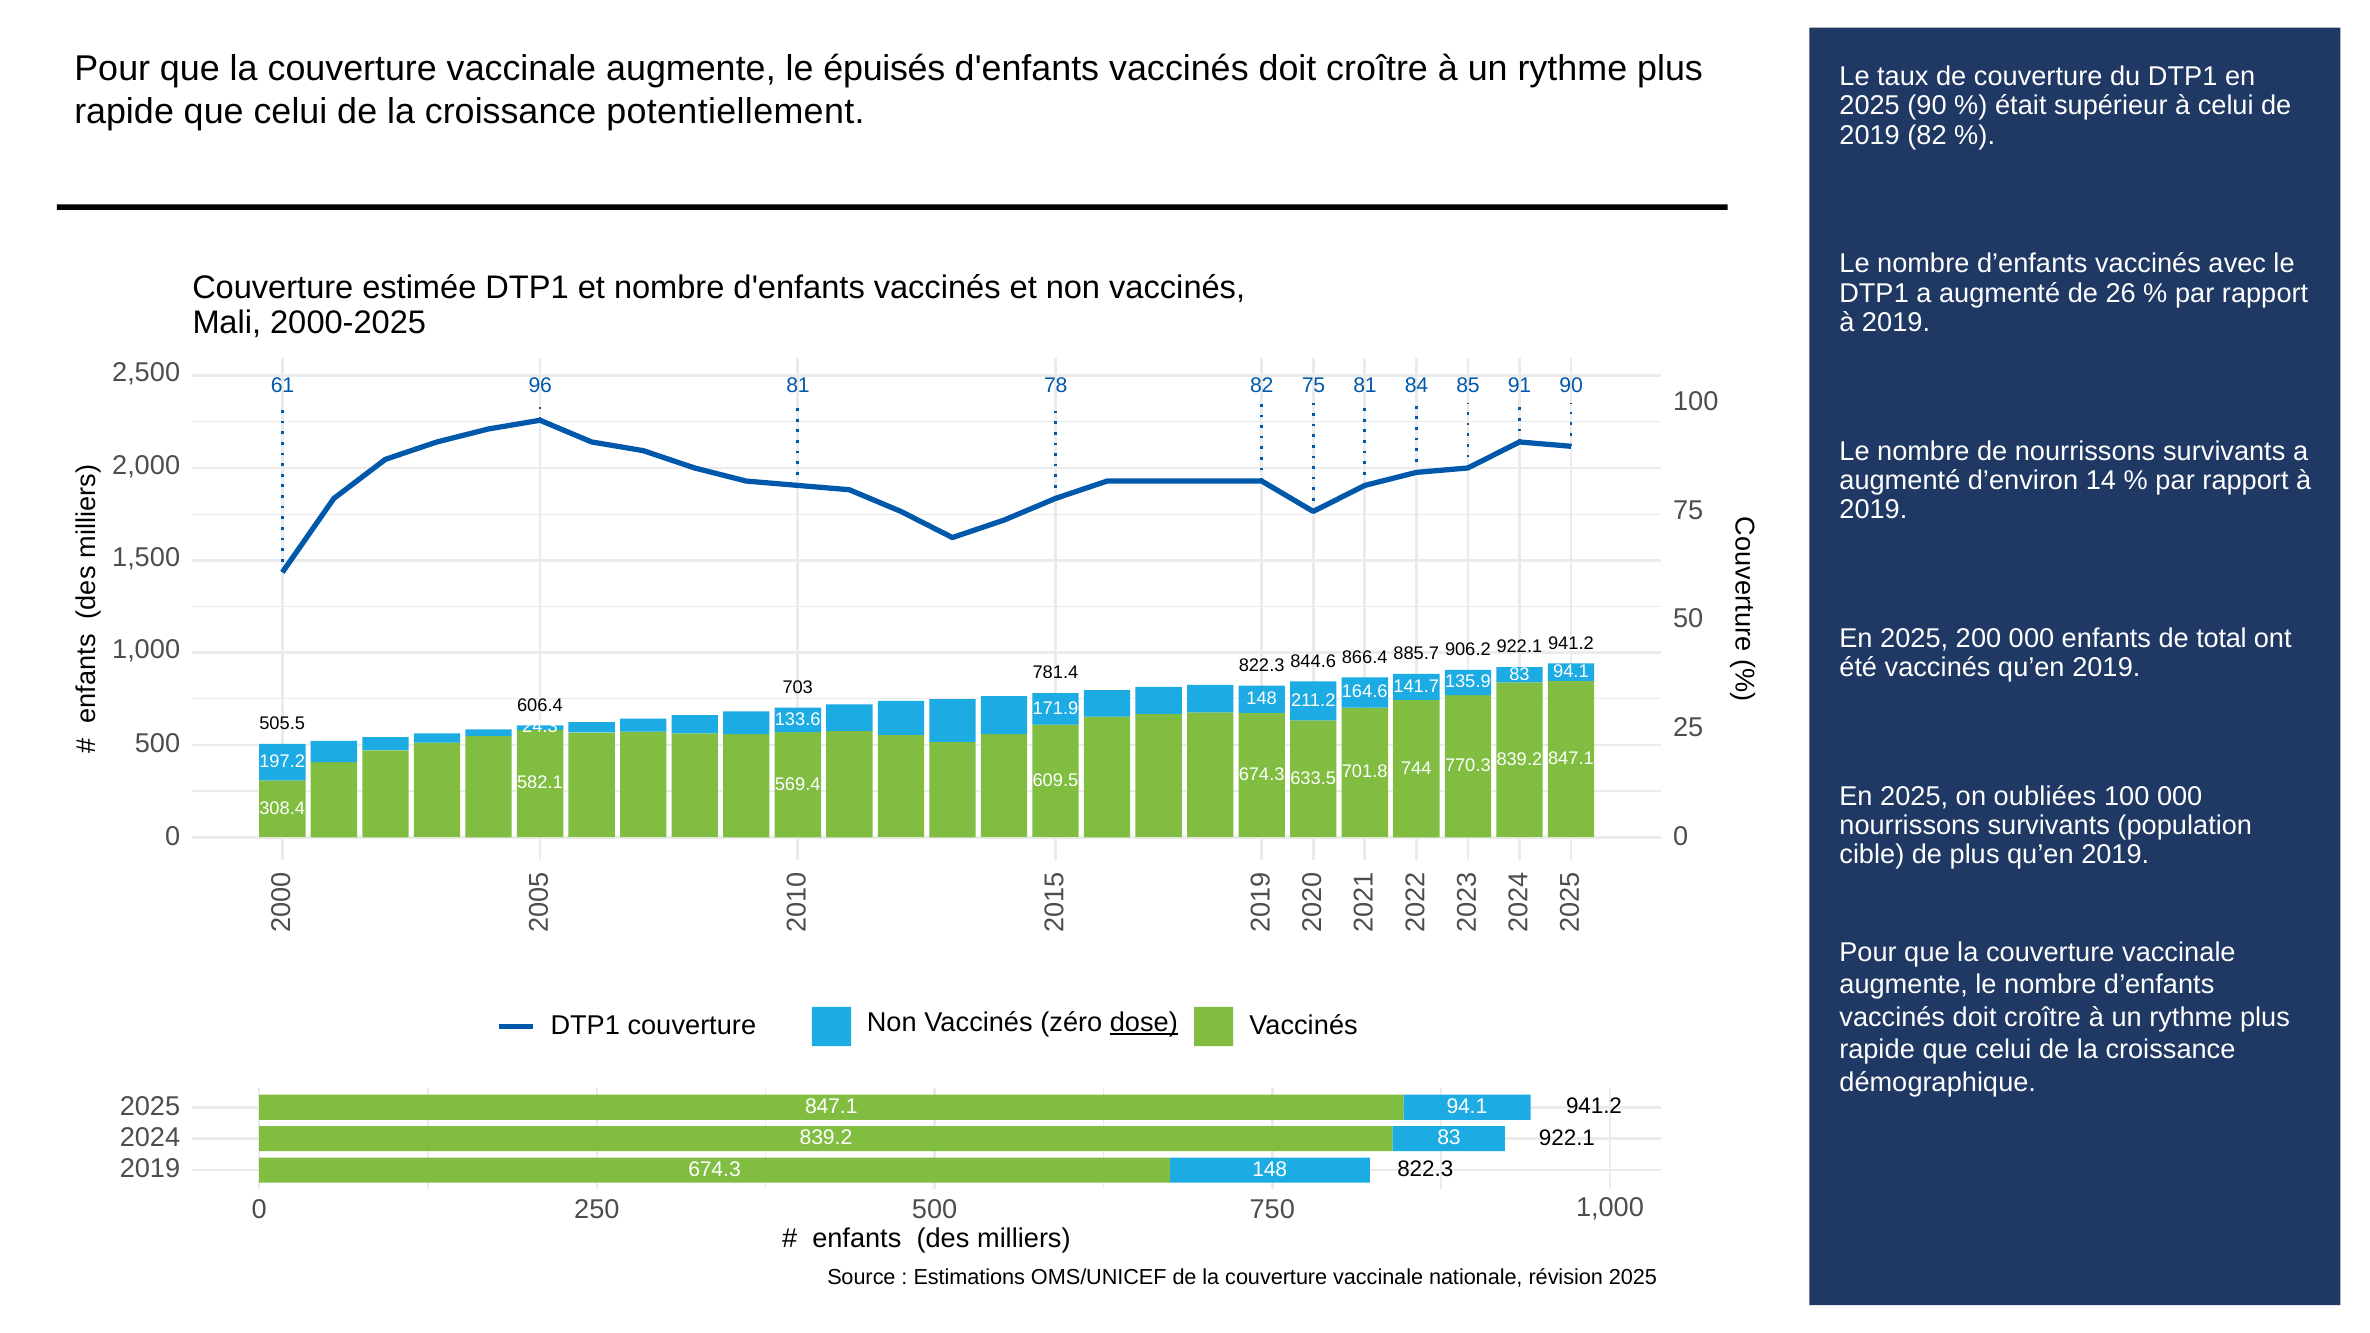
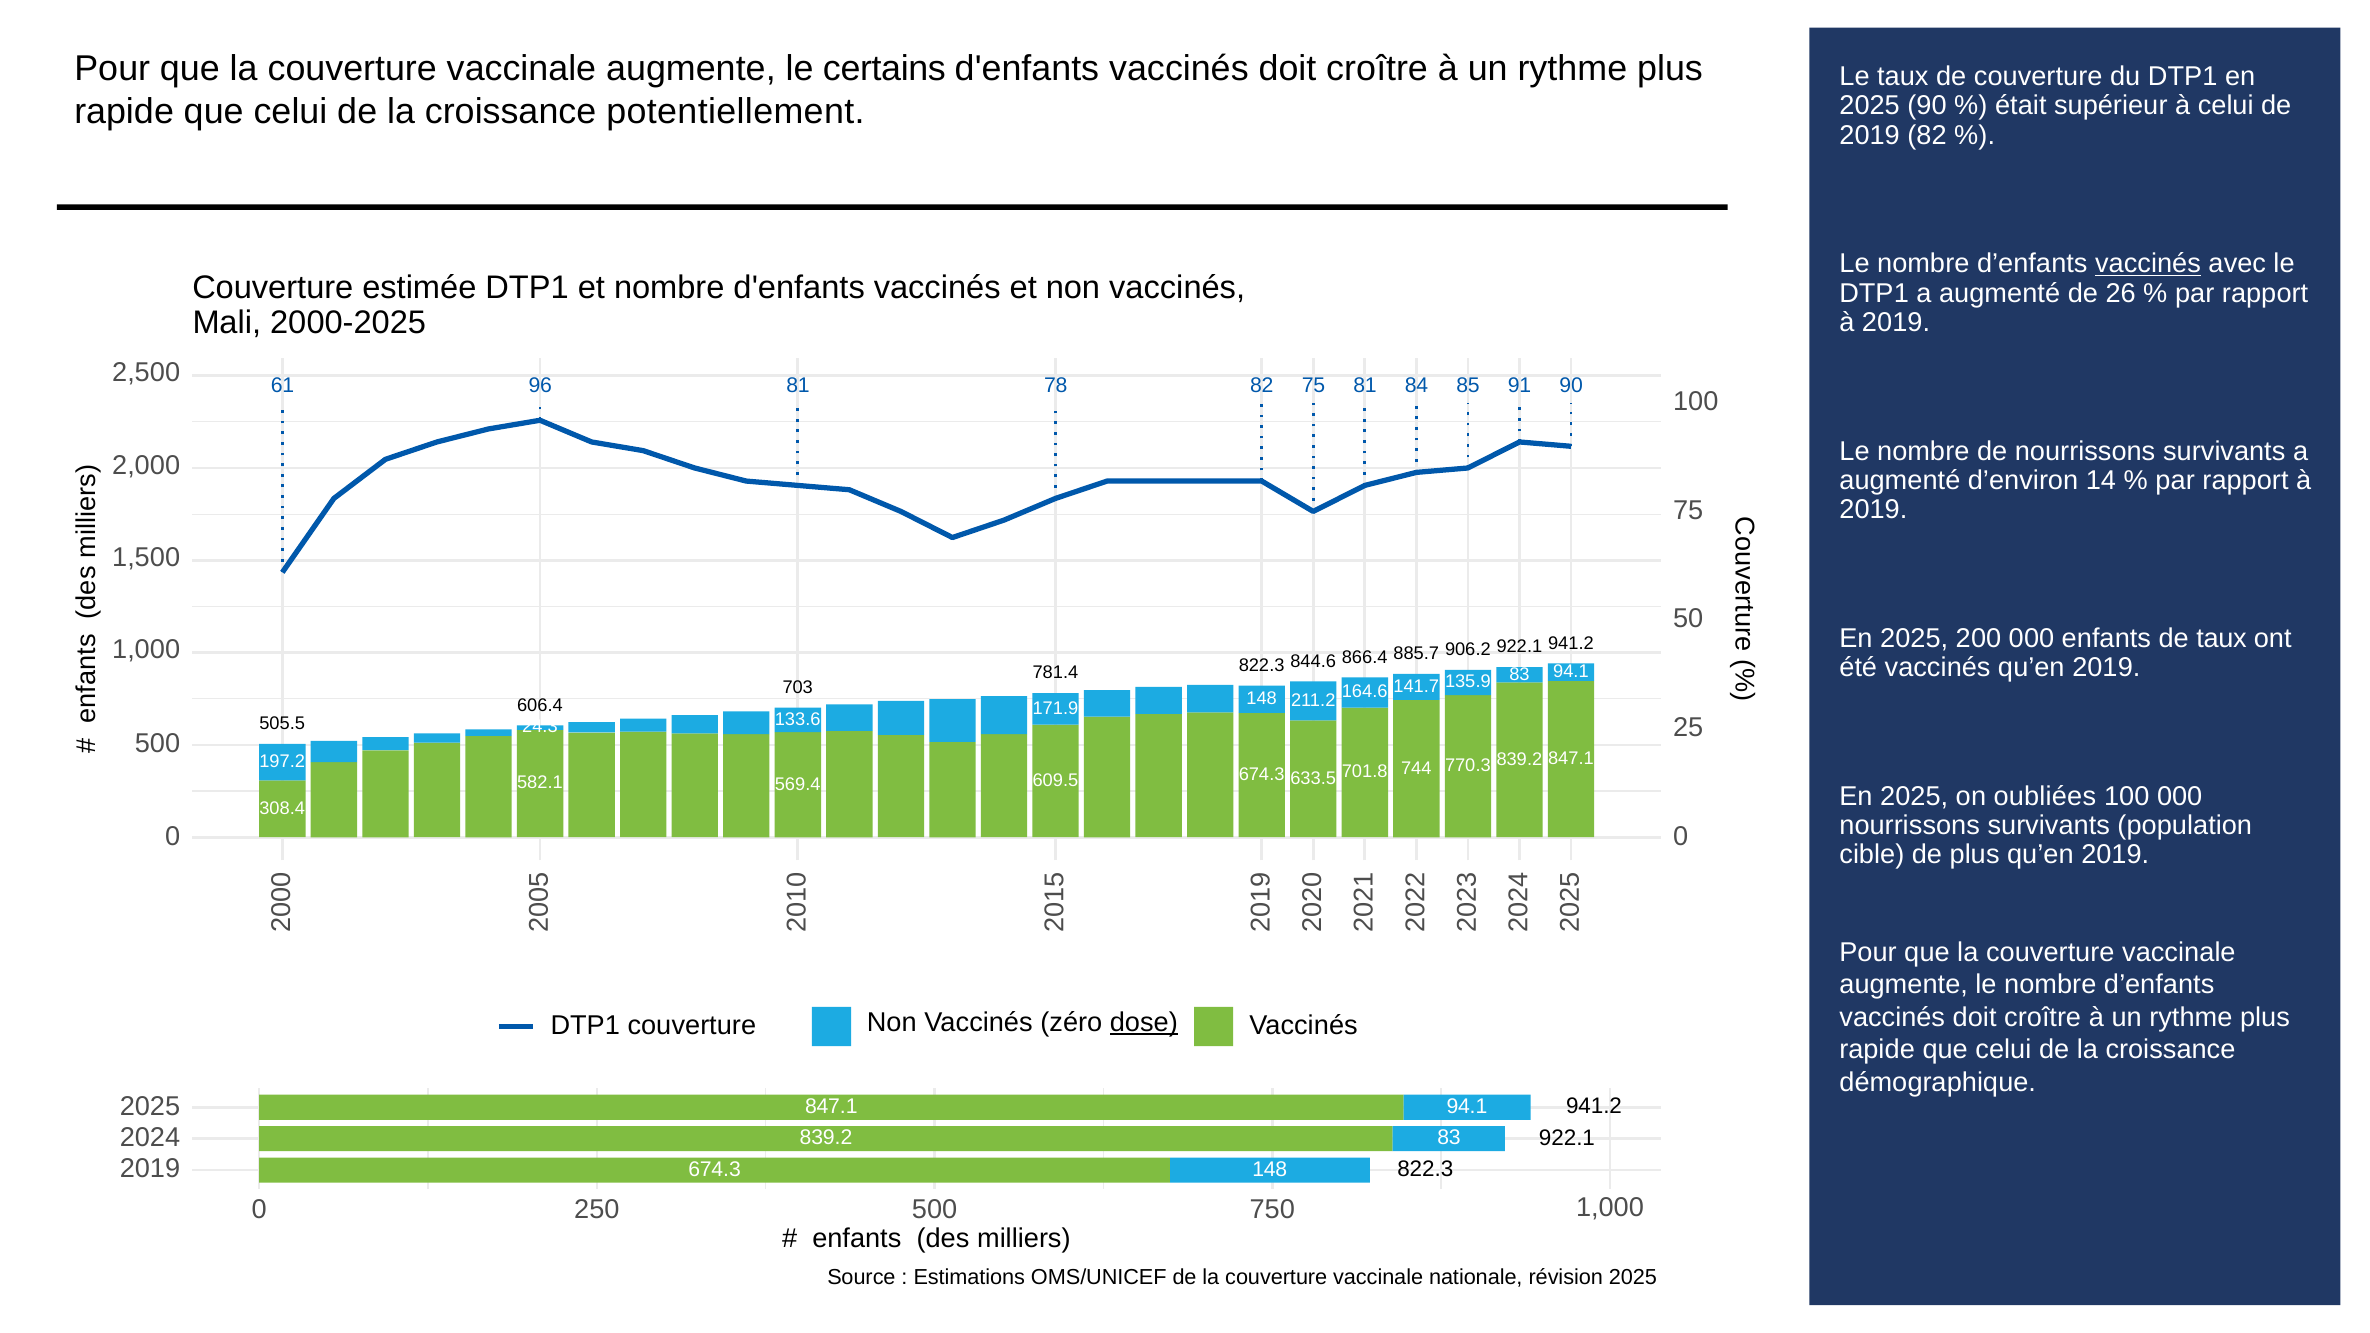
épuisés: épuisés -> certains
vaccinés at (2148, 264) underline: none -> present
de total: total -> taux
